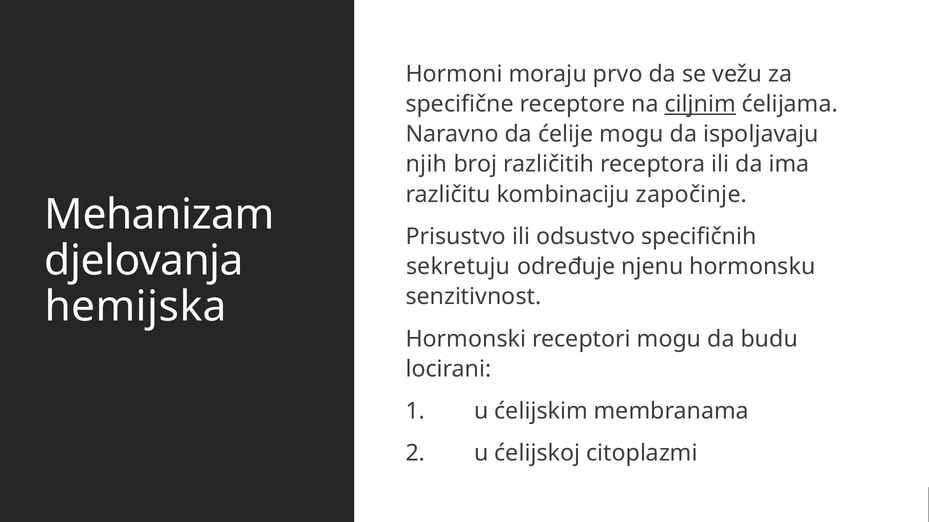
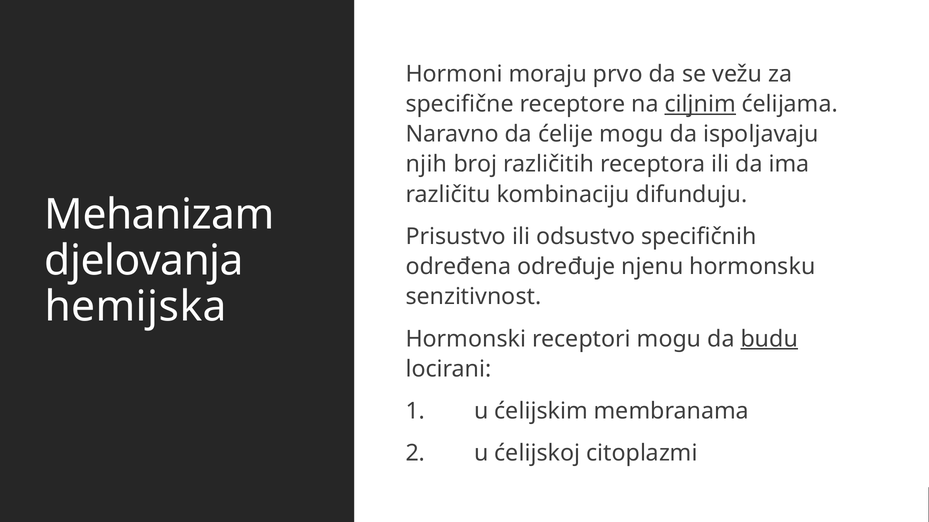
započinje: započinje -> difunduju
sekretuju: sekretuju -> određena
budu underline: none -> present
